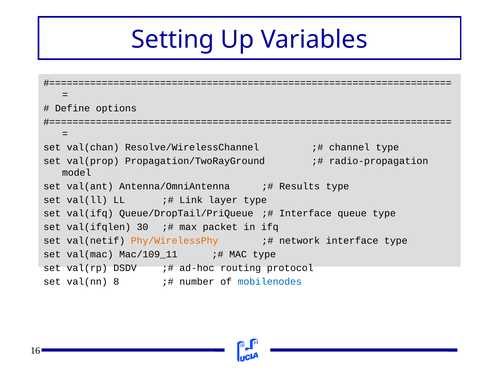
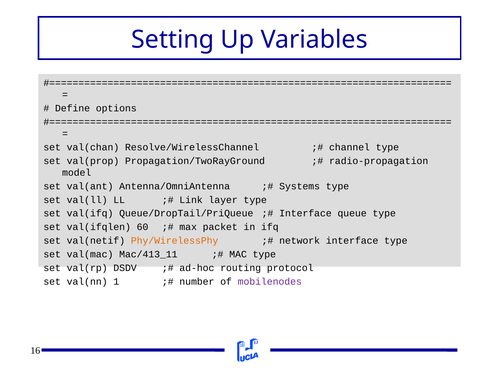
Results: Results -> Systems
30: 30 -> 60
Mac/109_11: Mac/109_11 -> Mac/413_11
8: 8 -> 1
mobilenodes colour: blue -> purple
